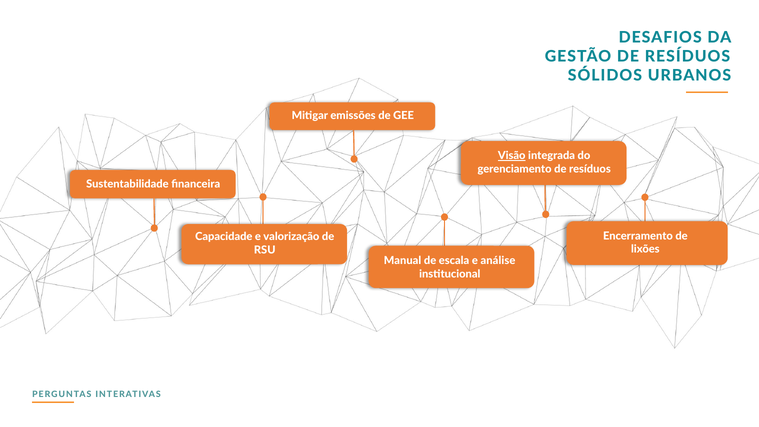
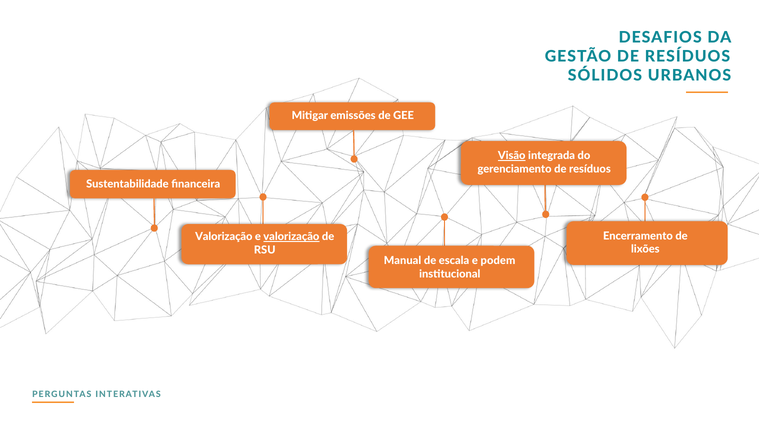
Capacidade at (224, 237): Capacidade -> Valorização
valorização at (291, 237) underline: none -> present
análise: análise -> podem
